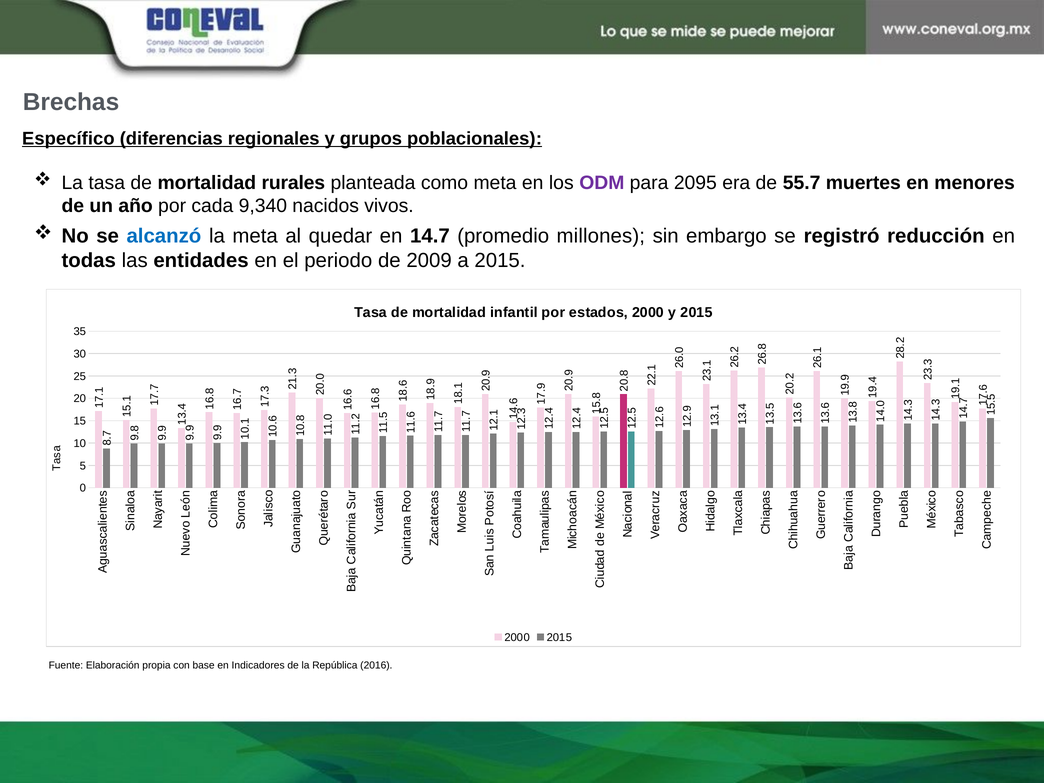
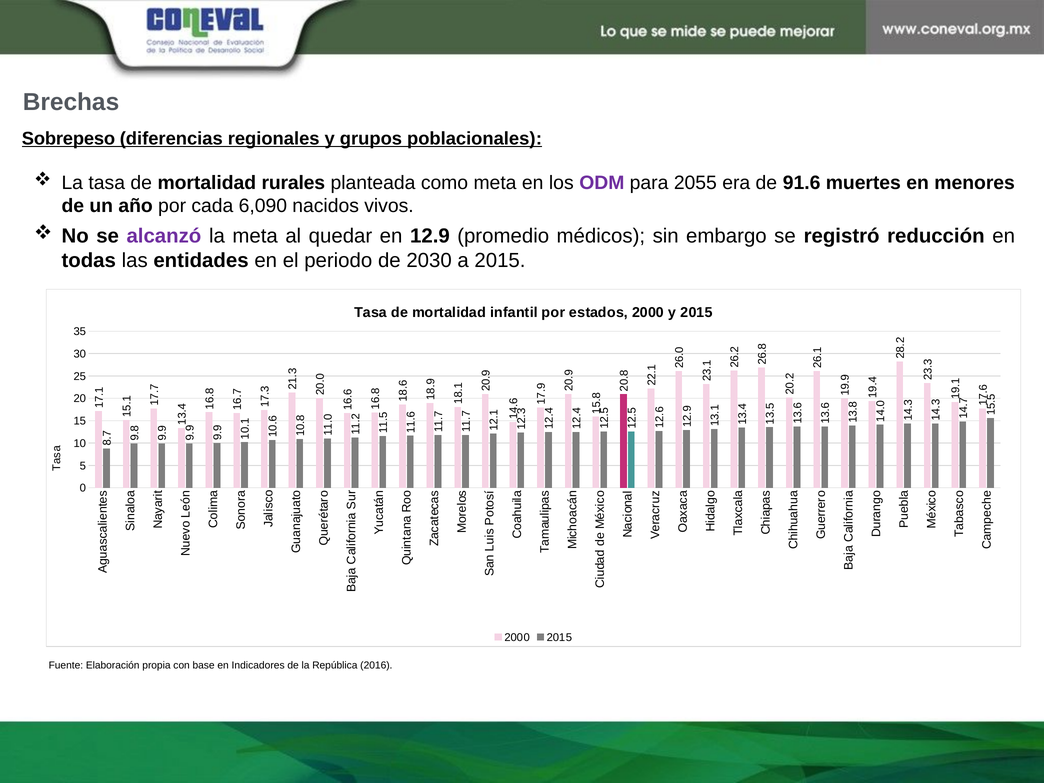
Específico: Específico -> Sobrepeso
2095: 2095 -> 2055
55.7: 55.7 -> 91.6
9,340: 9,340 -> 6,090
alcanzó colour: blue -> purple
14.7: 14.7 -> 12.9
millones: millones -> médicos
2009: 2009 -> 2030
